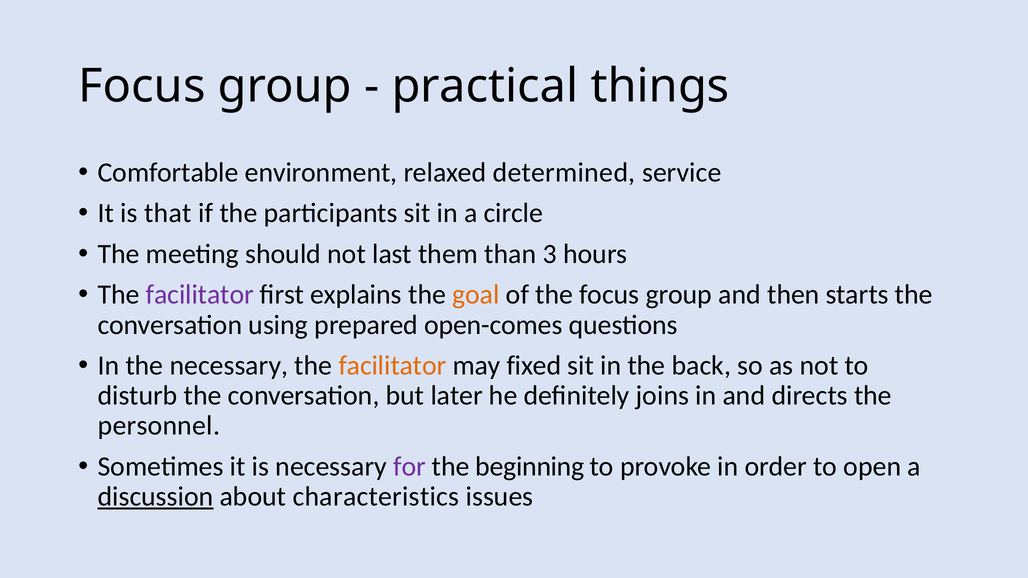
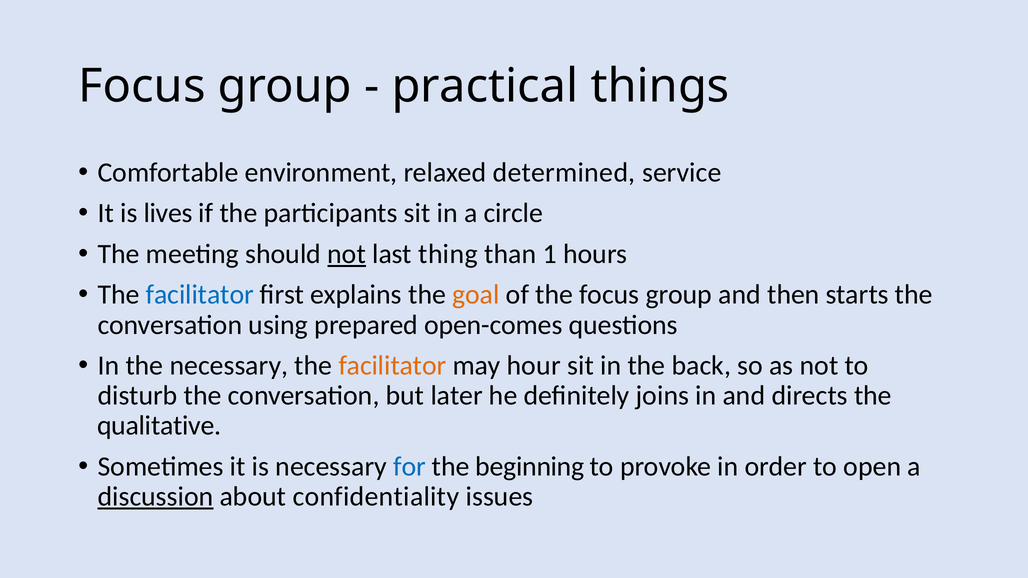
that: that -> lives
not at (347, 254) underline: none -> present
them: them -> thing
3: 3 -> 1
facilitator at (200, 295) colour: purple -> blue
fixed: fixed -> hour
personnel: personnel -> qualitative
for colour: purple -> blue
characteristics: characteristics -> confidentiality
